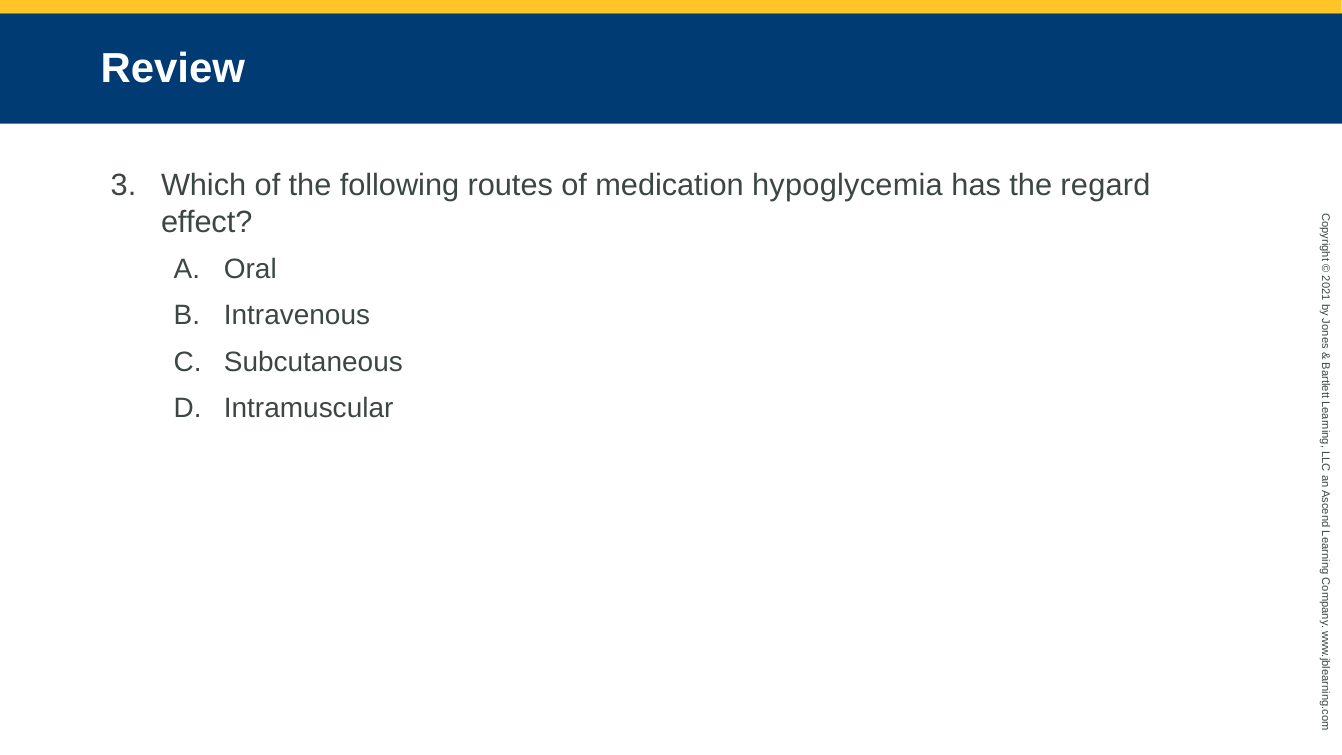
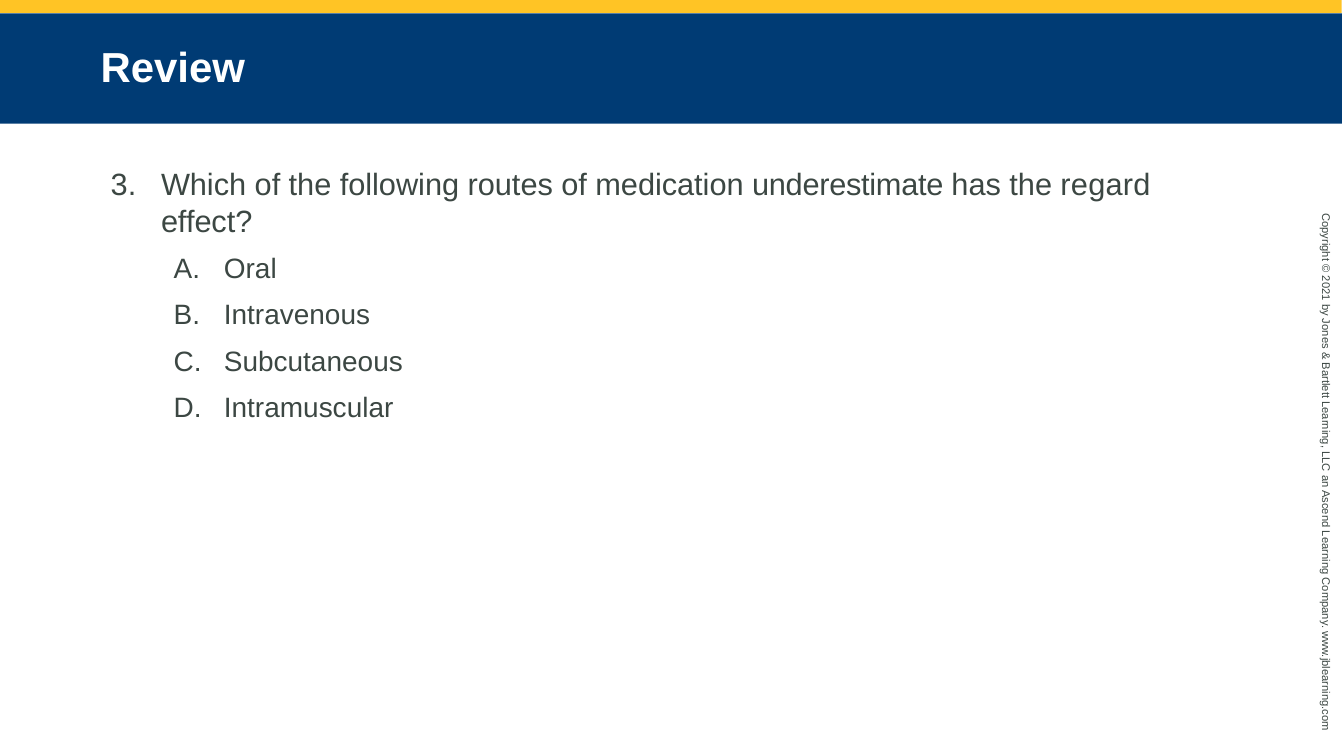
hypoglycemia: hypoglycemia -> underestimate
